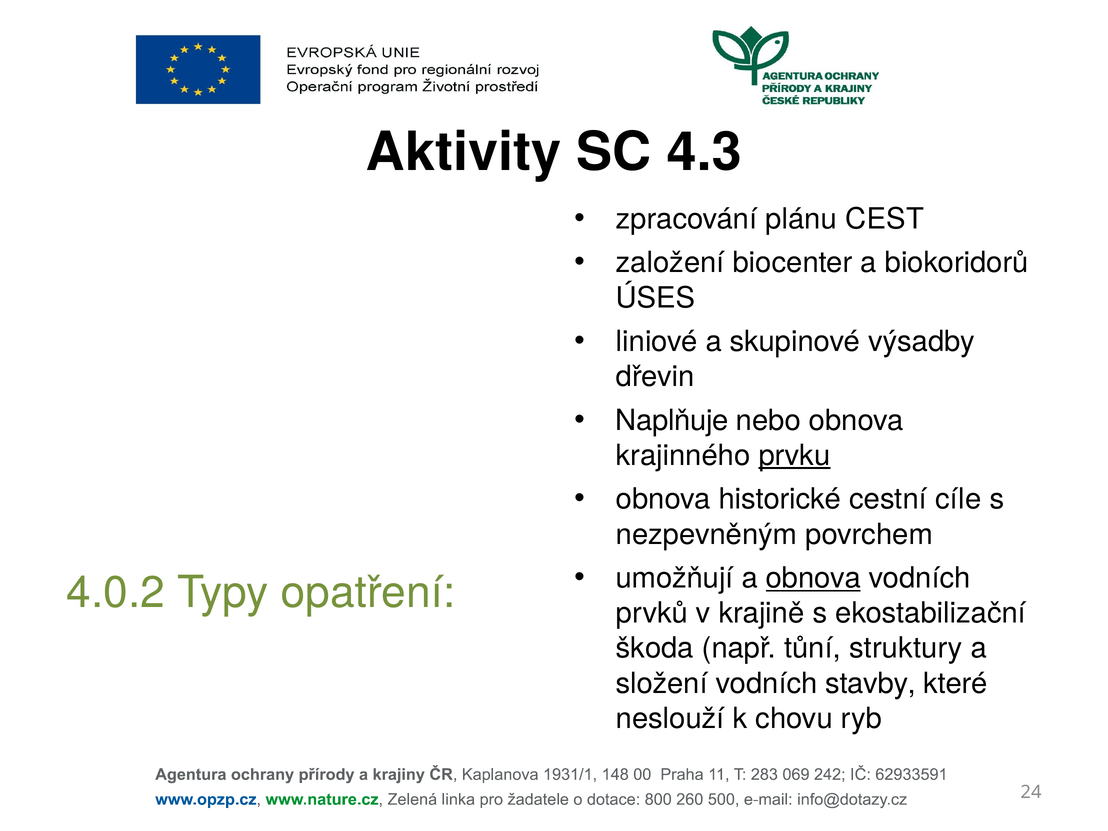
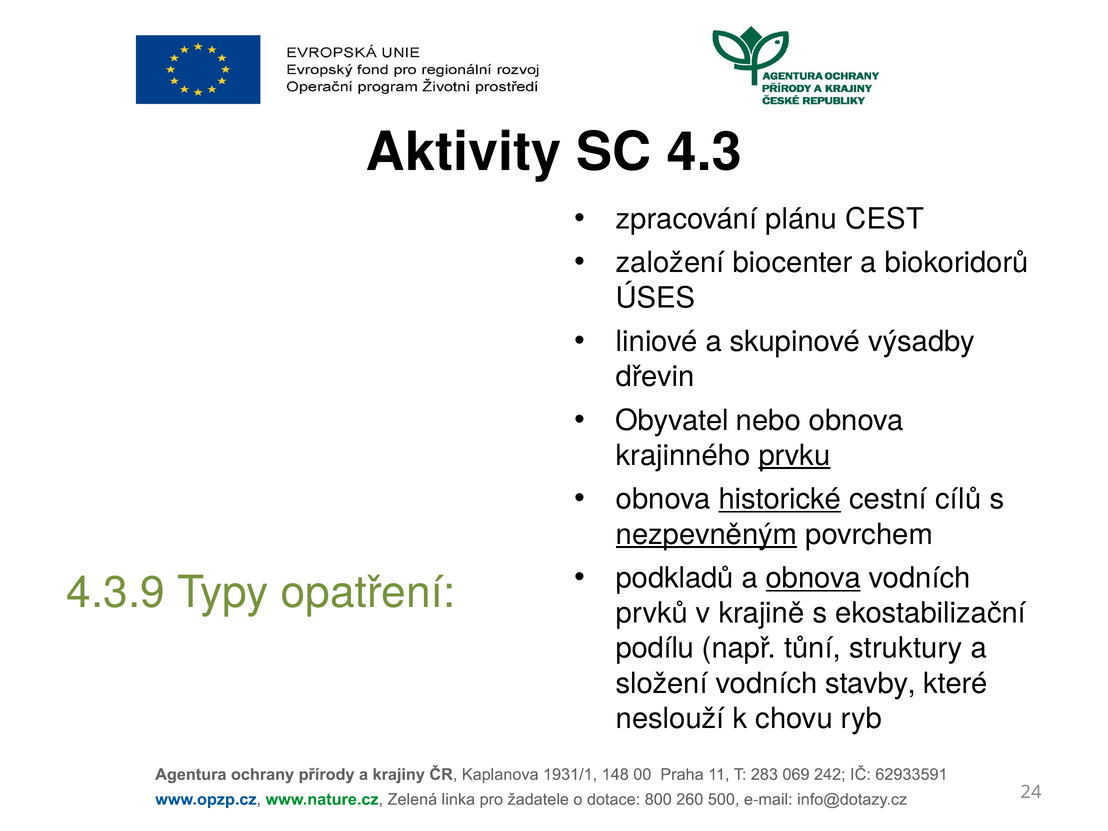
Naplňuje: Naplňuje -> Obyvatel
historické underline: none -> present
cíle: cíle -> cílů
nezpevněným underline: none -> present
umožňují: umožňují -> podkladů
4.0.2: 4.0.2 -> 4.3.9
škoda: škoda -> podílu
